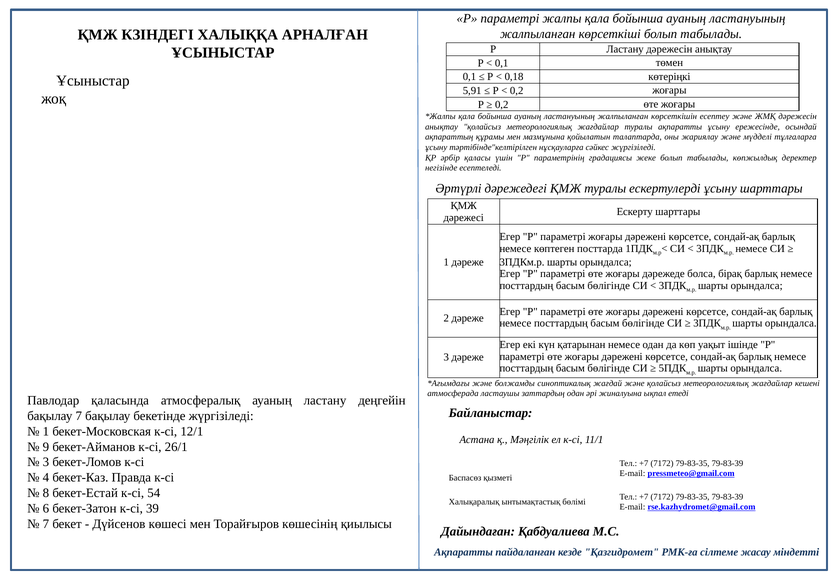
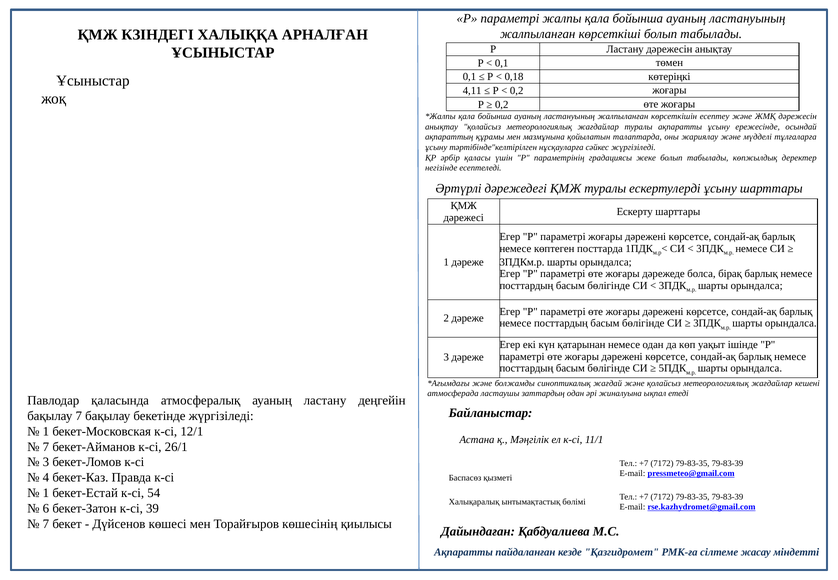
5,91: 5,91 -> 4,11
9 at (46, 447): 9 -> 7
8 at (46, 493): 8 -> 1
